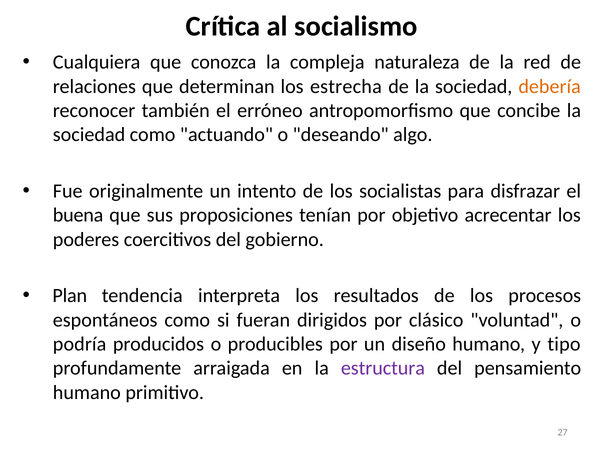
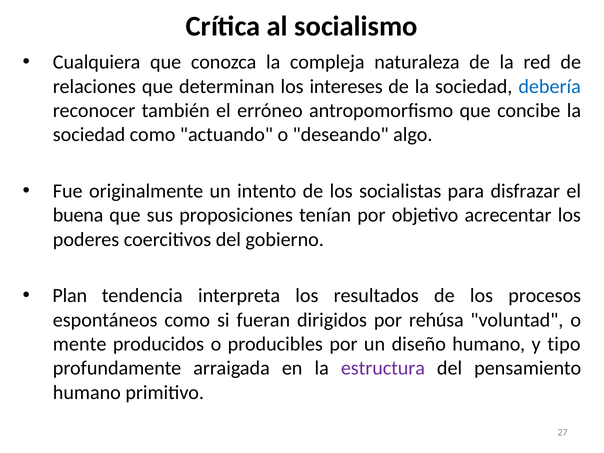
estrecha: estrecha -> intereses
debería colour: orange -> blue
clásico: clásico -> rehúsa
podría: podría -> mente
